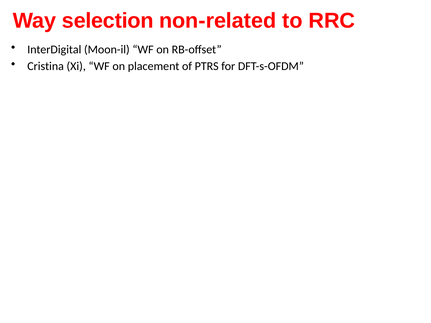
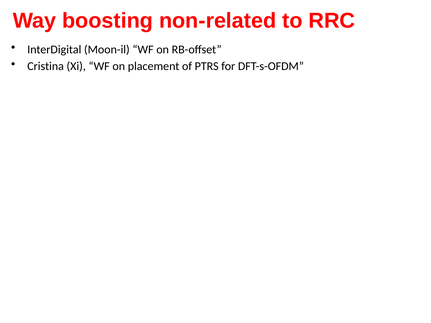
selection: selection -> boosting
